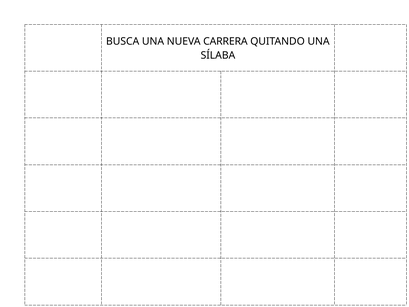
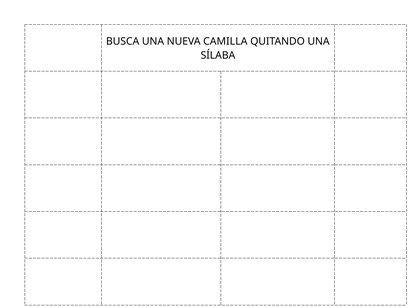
CARRERA: CARRERA -> CAMILLA
